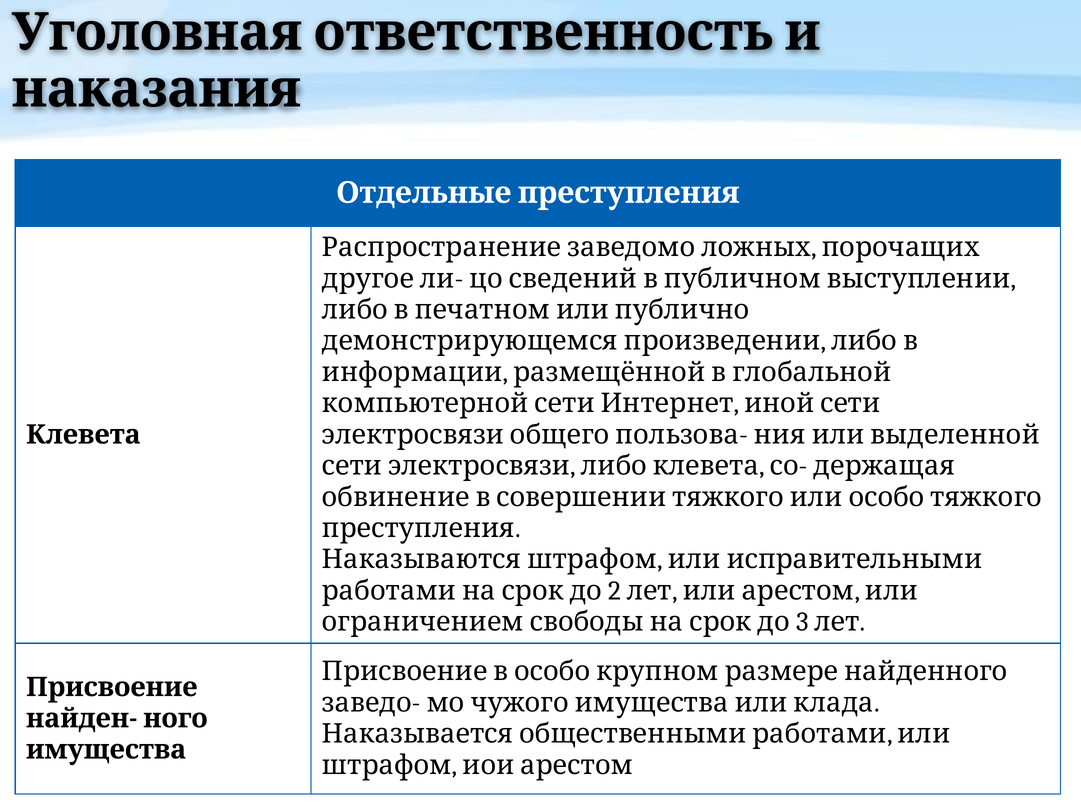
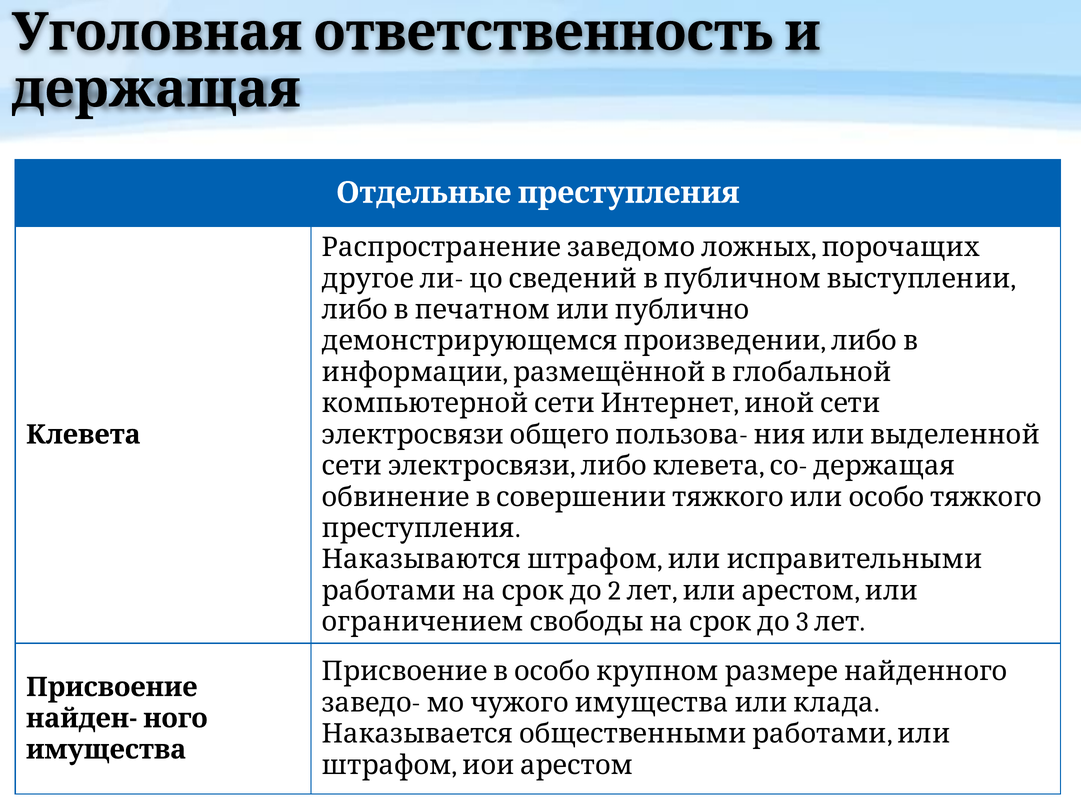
наказания at (156, 89): наказания -> держащая
